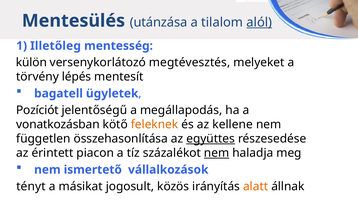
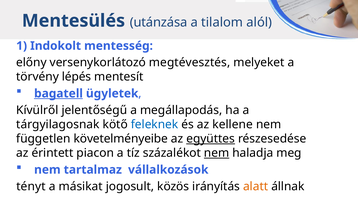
alól underline: present -> none
Illetőleg: Illetőleg -> Indokolt
külön: külön -> előny
bagatell underline: none -> present
Pozíciót: Pozíciót -> Kívülről
vonatkozásban: vonatkozásban -> tárgyilagosnak
feleknek colour: orange -> blue
összehasonlítása: összehasonlítása -> követelményeibe
ismertető: ismertető -> tartalmaz
